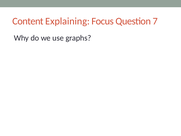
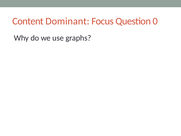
Explaining: Explaining -> Dominant
7: 7 -> 0
